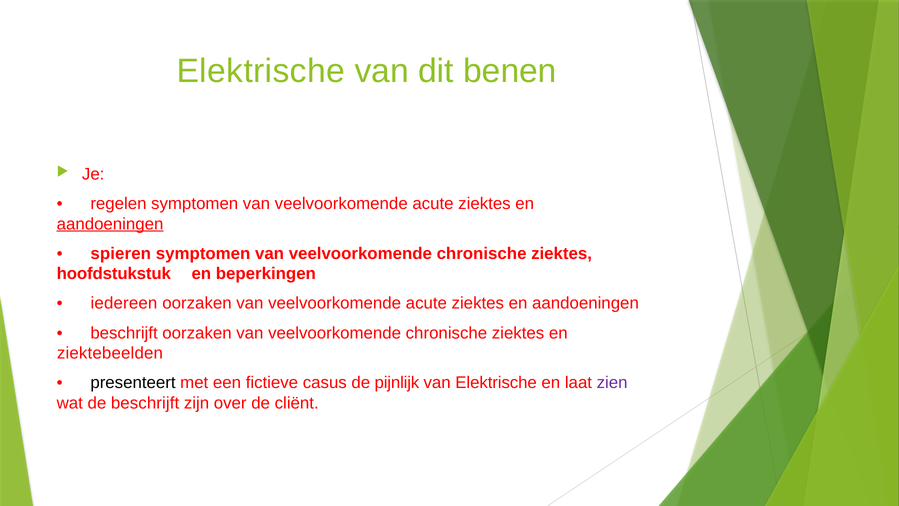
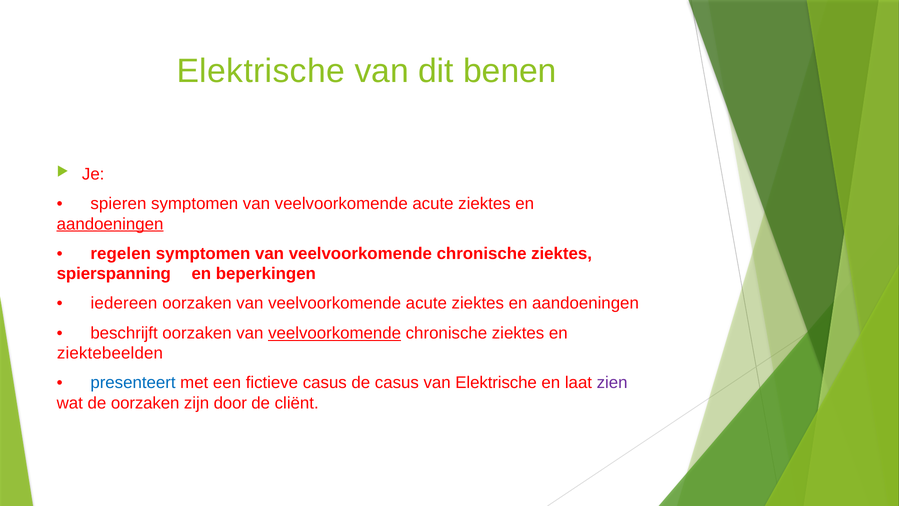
regelen: regelen -> spieren
spieren: spieren -> regelen
hoofdstukstuk: hoofdstukstuk -> spierspanning
veelvoorkomende at (335, 333) underline: none -> present
presenteert colour: black -> blue
de pijnlijk: pijnlijk -> casus
de beschrijft: beschrijft -> oorzaken
over: over -> door
